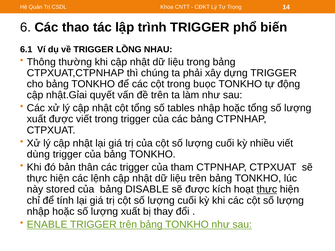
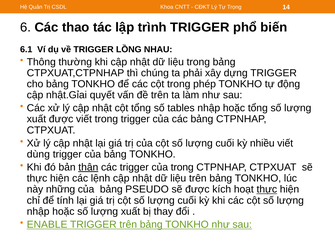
buọc: buọc -> phép
thân underline: none -> present
của tham: tham -> trong
stored: stored -> những
DISABLE: DISABLE -> PSEUDO
